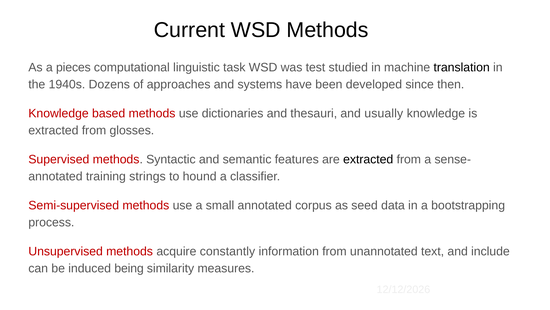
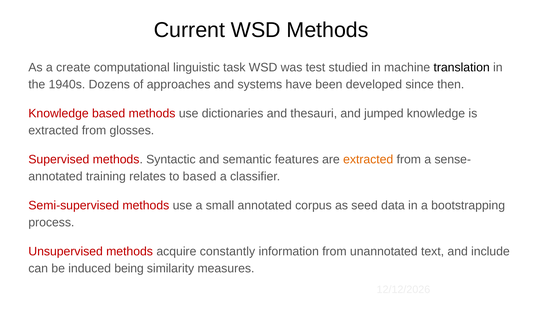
pieces: pieces -> create
usually: usually -> jumped
extracted at (368, 159) colour: black -> orange
strings: strings -> relates
to hound: hound -> based
